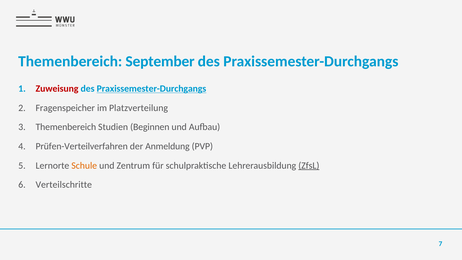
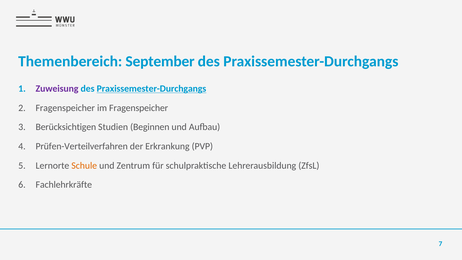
Zuweisung colour: red -> purple
im Platzverteilung: Platzverteilung -> Fragenspeicher
Themenbereich at (66, 127): Themenbereich -> Berücksichtigen
Anmeldung: Anmeldung -> Erkrankung
ZfsL underline: present -> none
Verteilschritte: Verteilschritte -> Fachlehrkräfte
